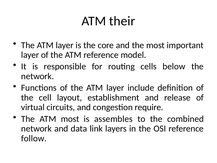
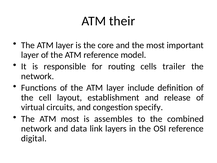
below: below -> trailer
require: require -> specify
follow: follow -> digital
